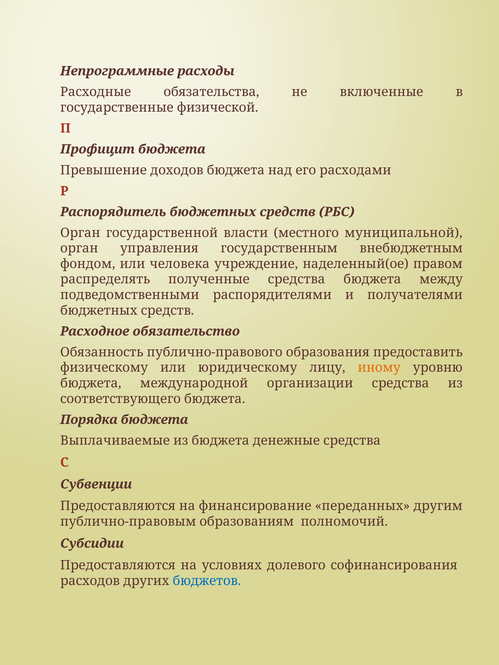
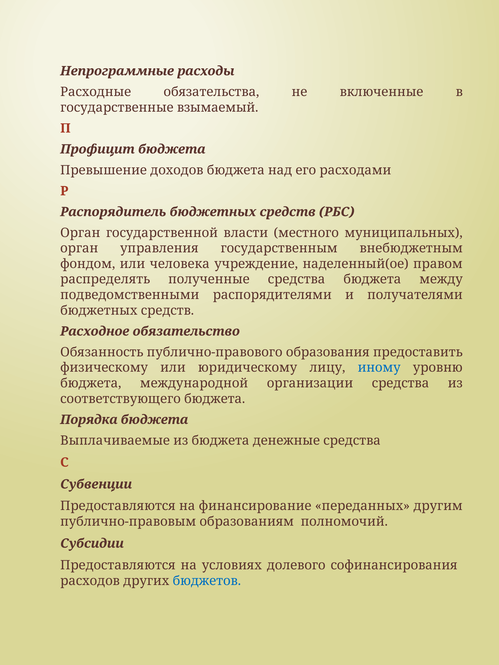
физической: физической -> взымаемый
муниципальной: муниципальной -> муниципальных
иному colour: orange -> blue
